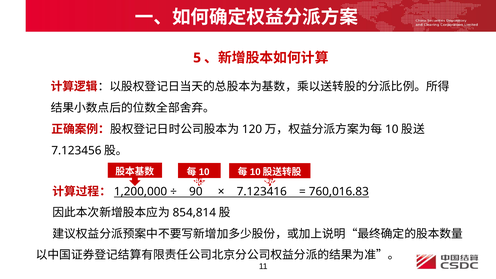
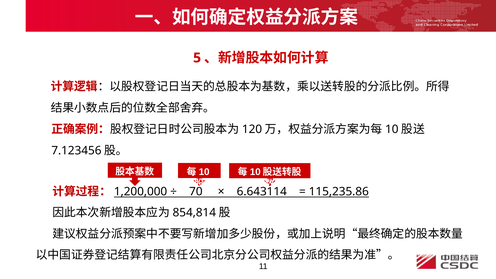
90: 90 -> 70
7.123416: 7.123416 -> 6.643114
760,016.83: 760,016.83 -> 115,235.86
